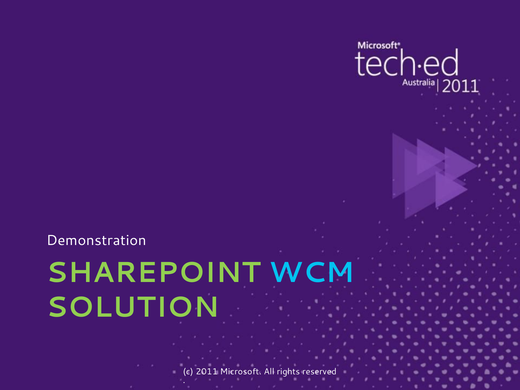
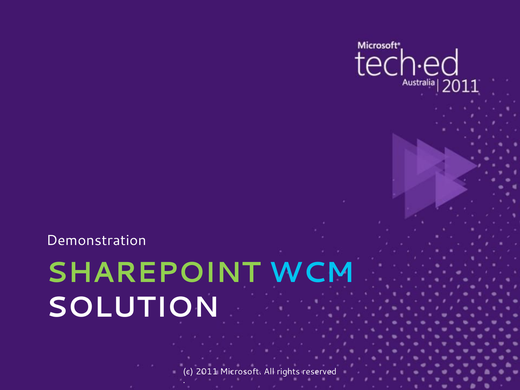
SOLUTION colour: light green -> white
